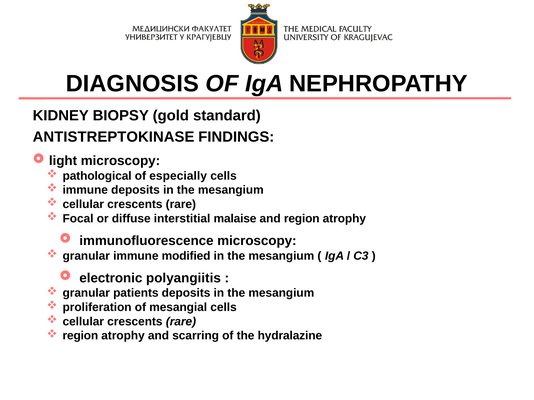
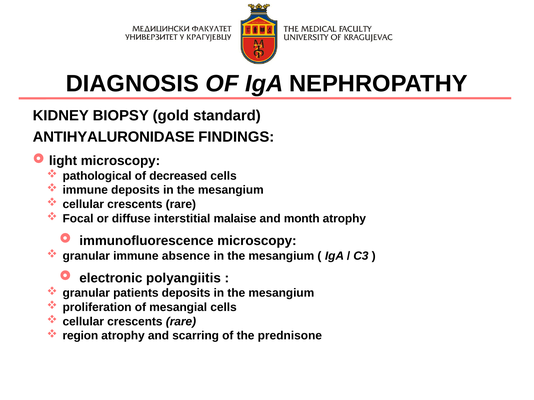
ANTISTREPTOKINASE: ANTISTREPTOKINASE -> ANTIHYALURONIDASE
especially: especially -> decreased
and region: region -> month
modified: modified -> absence
hydralazine: hydralazine -> prednisone
